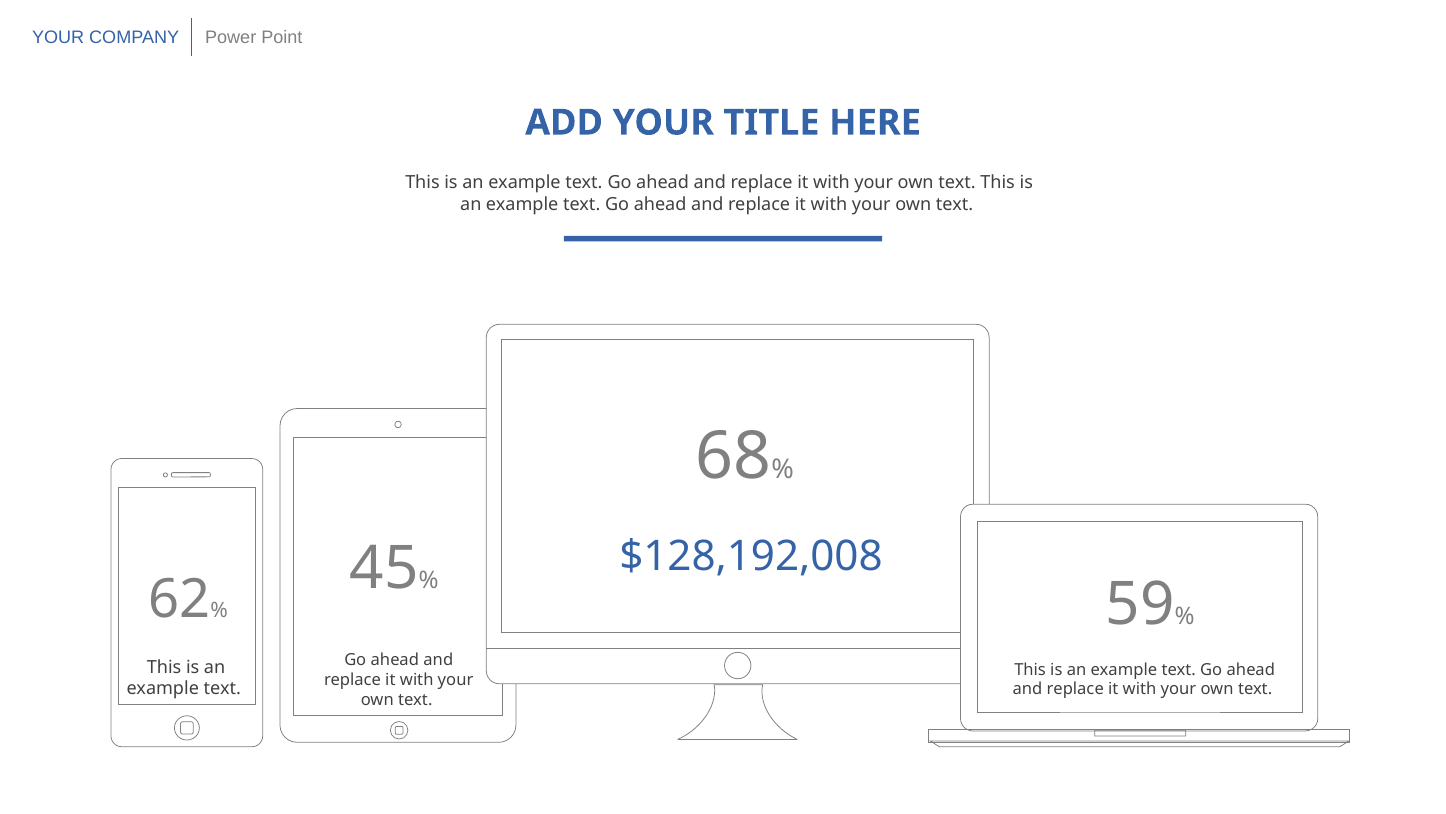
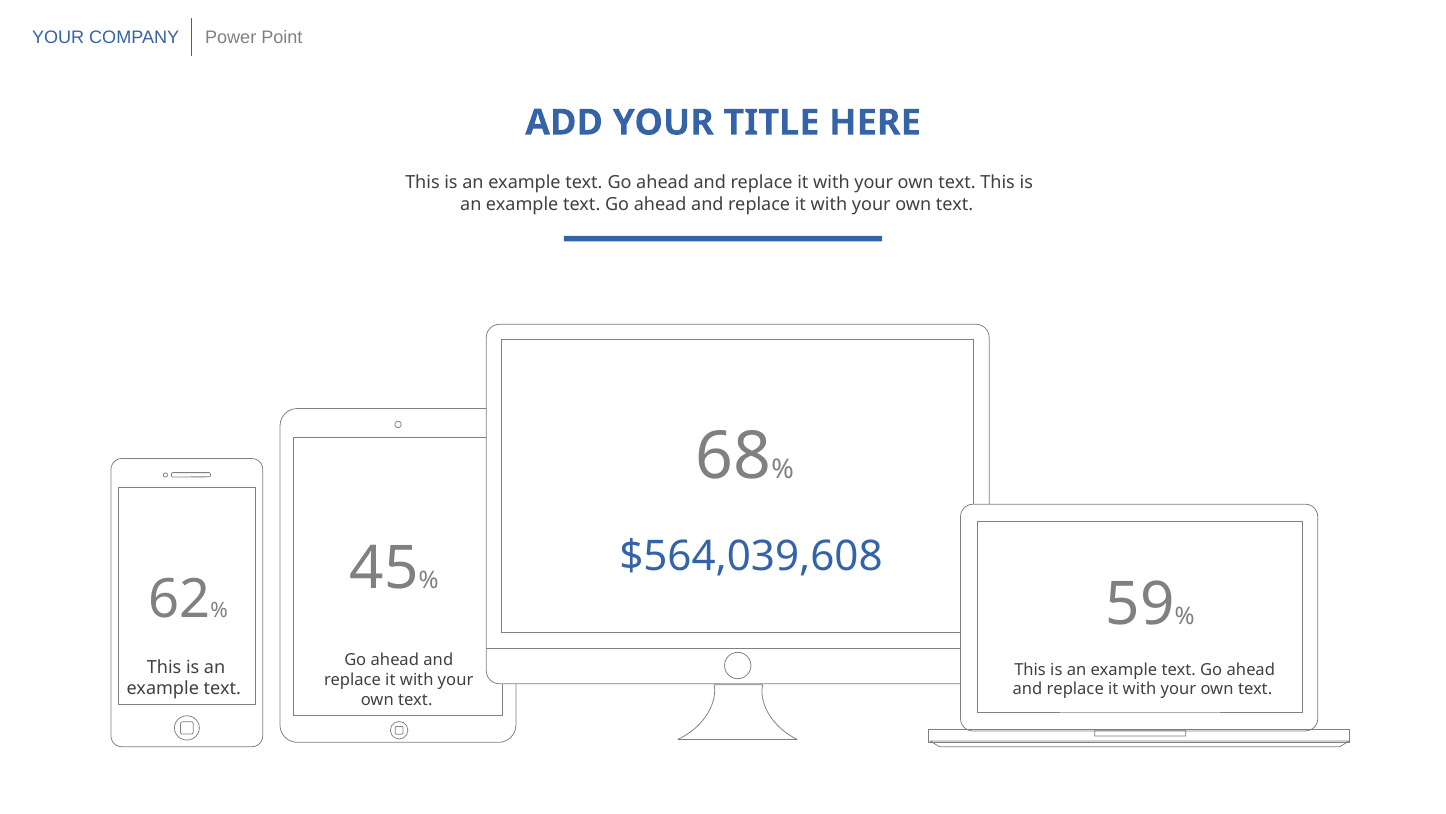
$128,192,008: $128,192,008 -> $564,039,608
